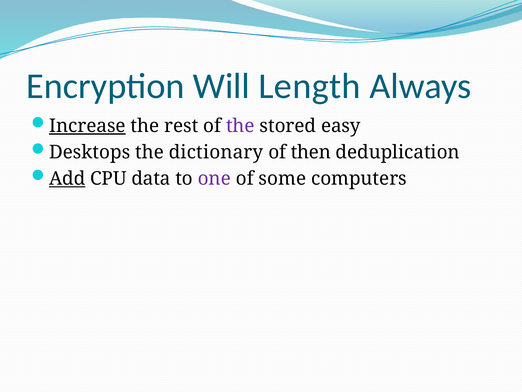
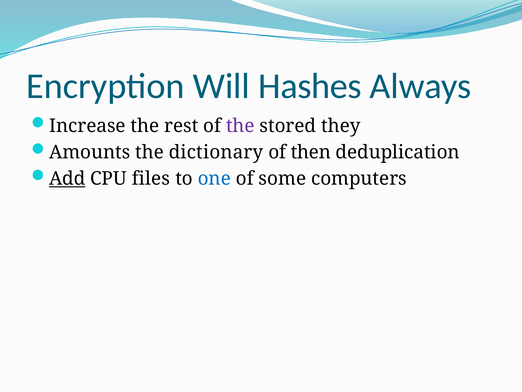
Length: Length -> Hashes
Increase underline: present -> none
easy: easy -> they
Desktops: Desktops -> Amounts
data: data -> files
one colour: purple -> blue
